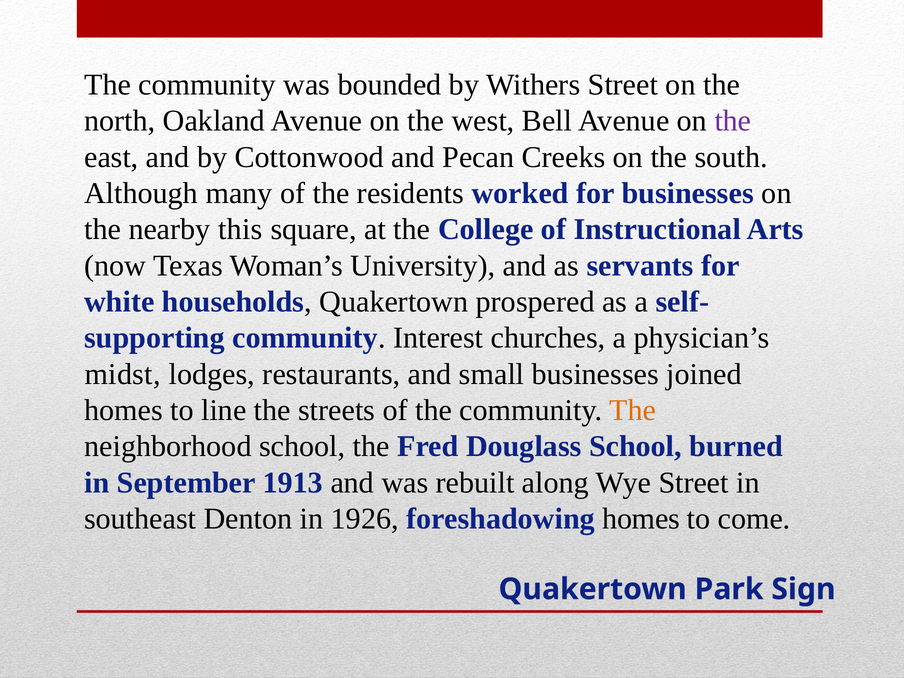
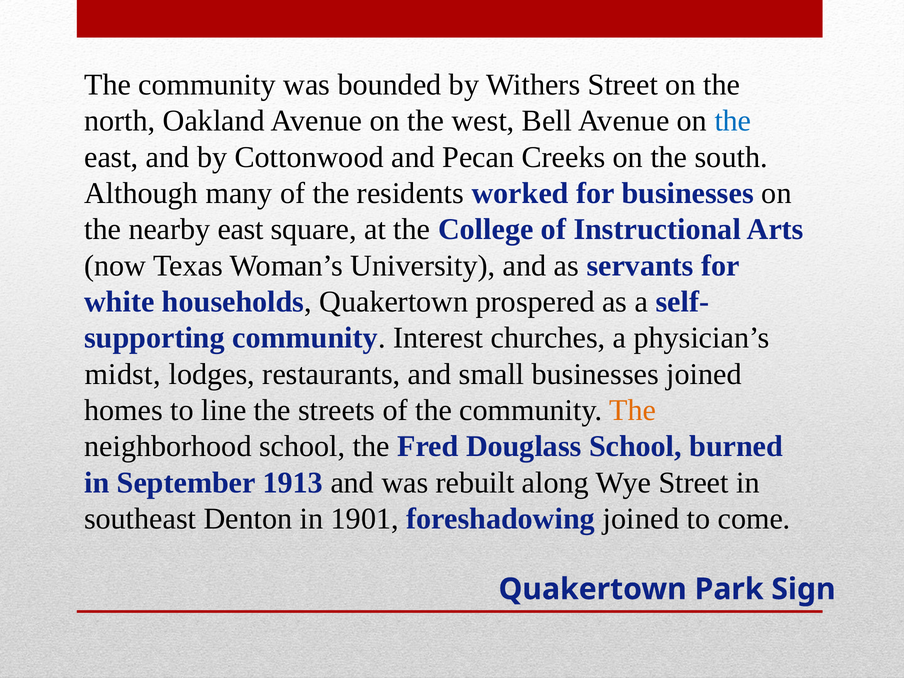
the at (733, 121) colour: purple -> blue
nearby this: this -> east
1926: 1926 -> 1901
foreshadowing homes: homes -> joined
